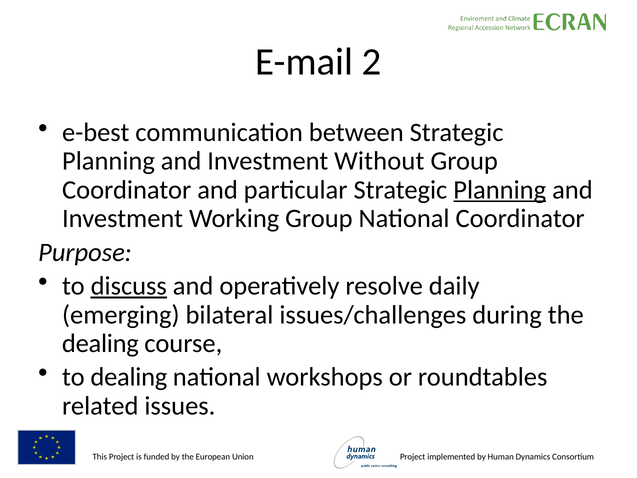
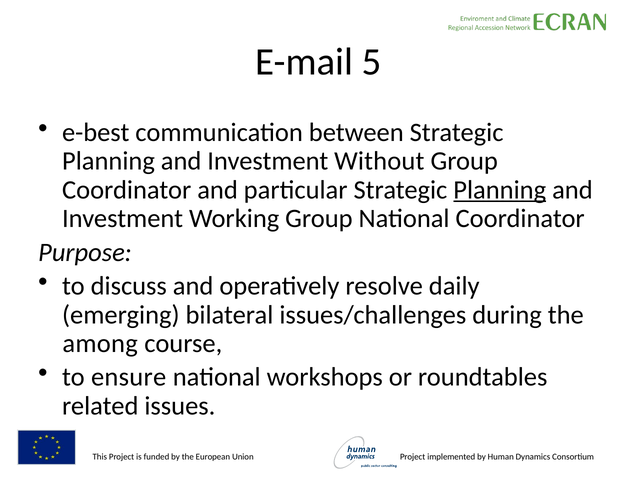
2: 2 -> 5
discuss underline: present -> none
dealing at (100, 343): dealing -> among
to dealing: dealing -> ensure
